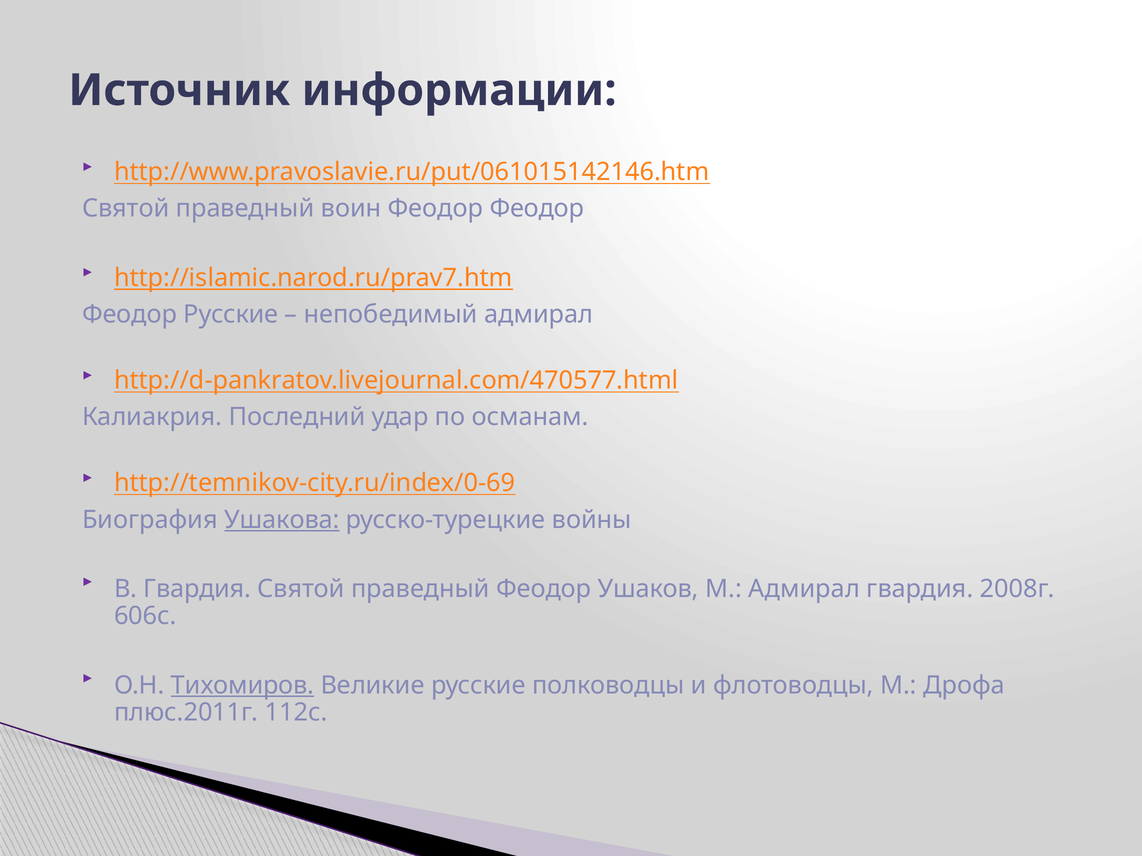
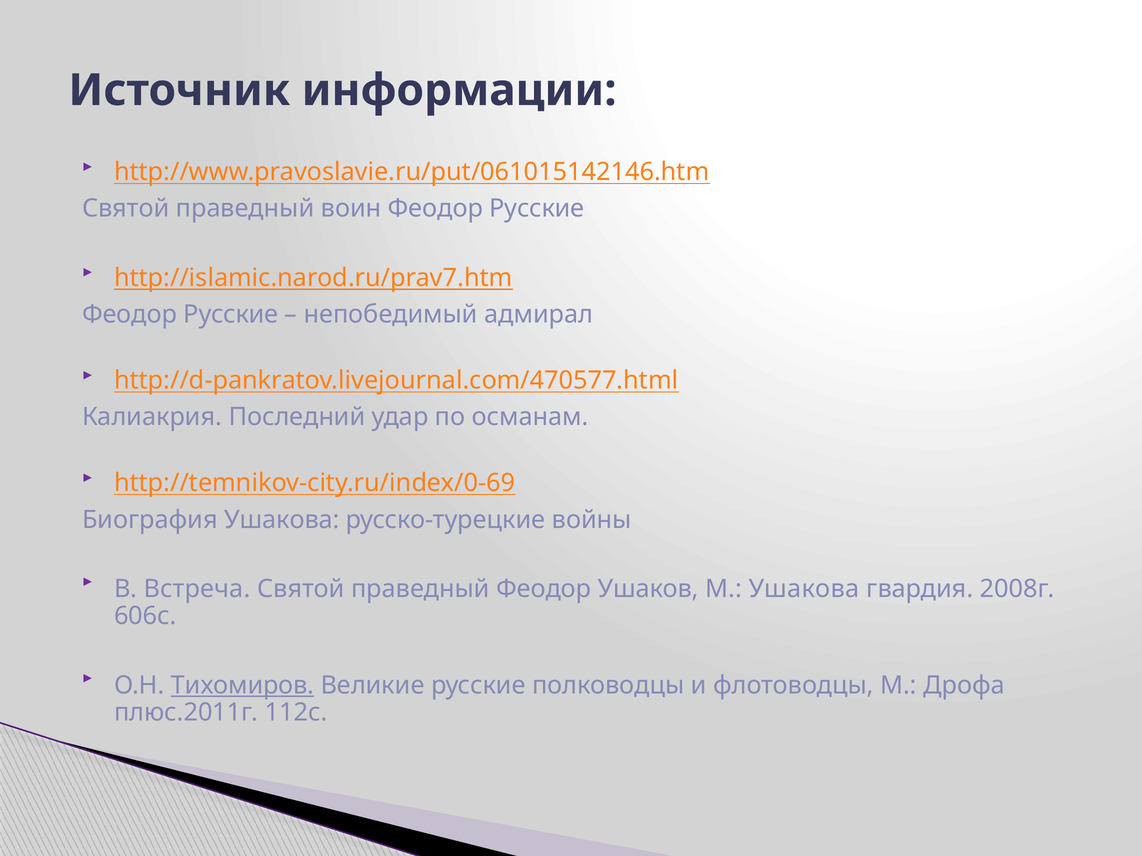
воин Феодор Феодор: Феодор -> Русские
Ушакова at (282, 520) underline: present -> none
В Гвардия: Гвардия -> Встреча
М Адмирал: Адмирал -> Ушакова
